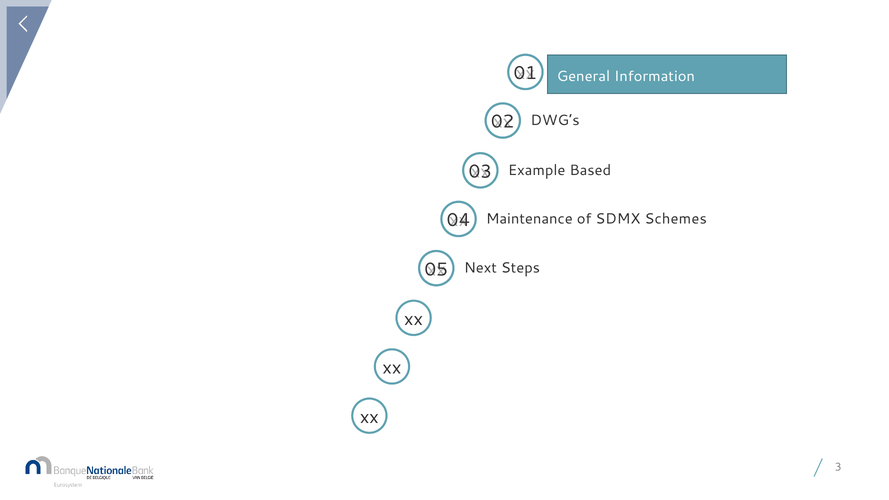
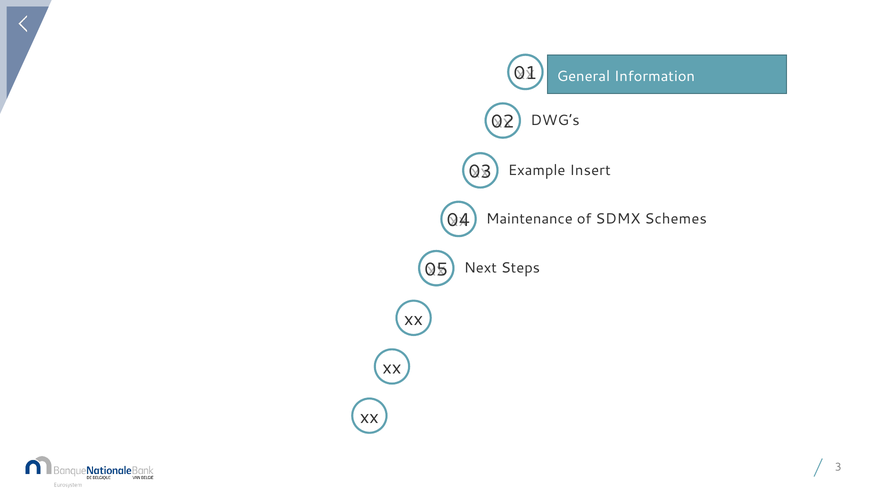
Based: Based -> Insert
